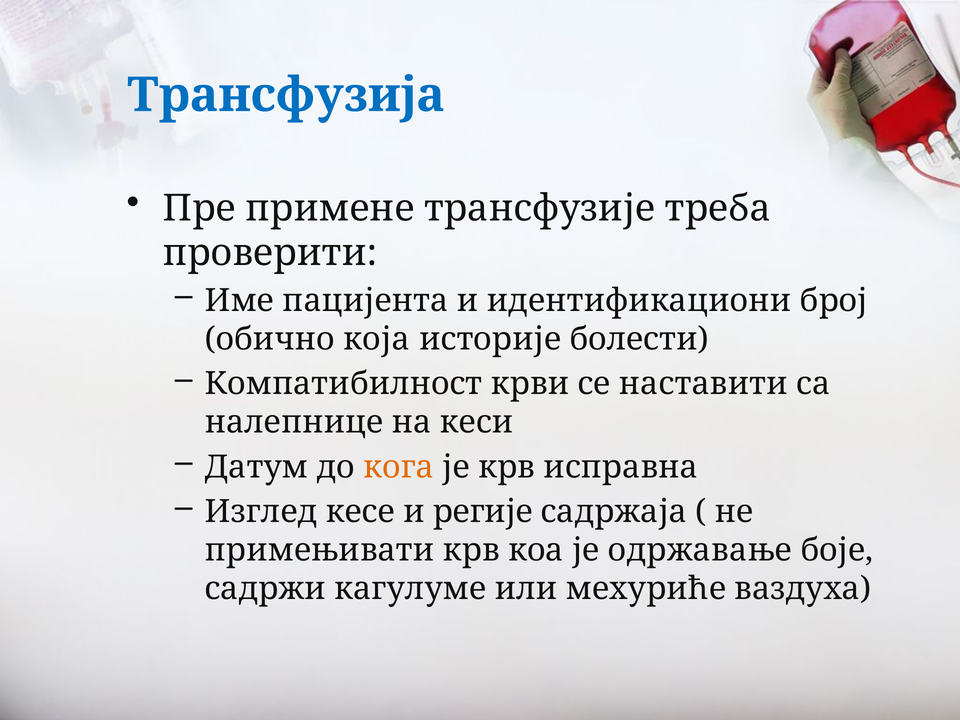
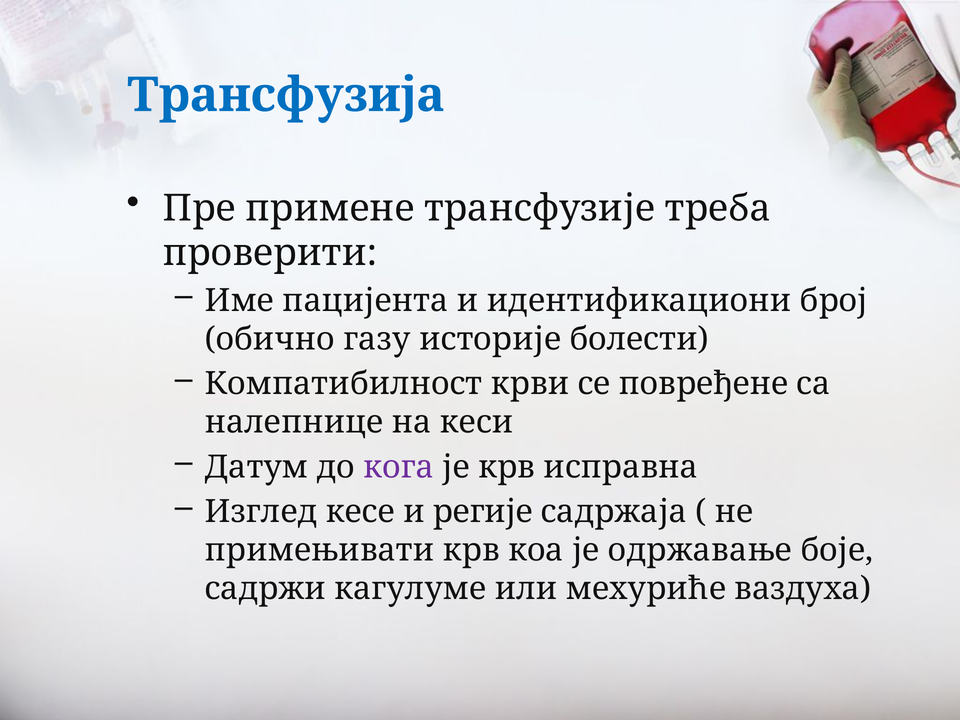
која: која -> газу
наставити: наставити -> повређене
кога colour: orange -> purple
